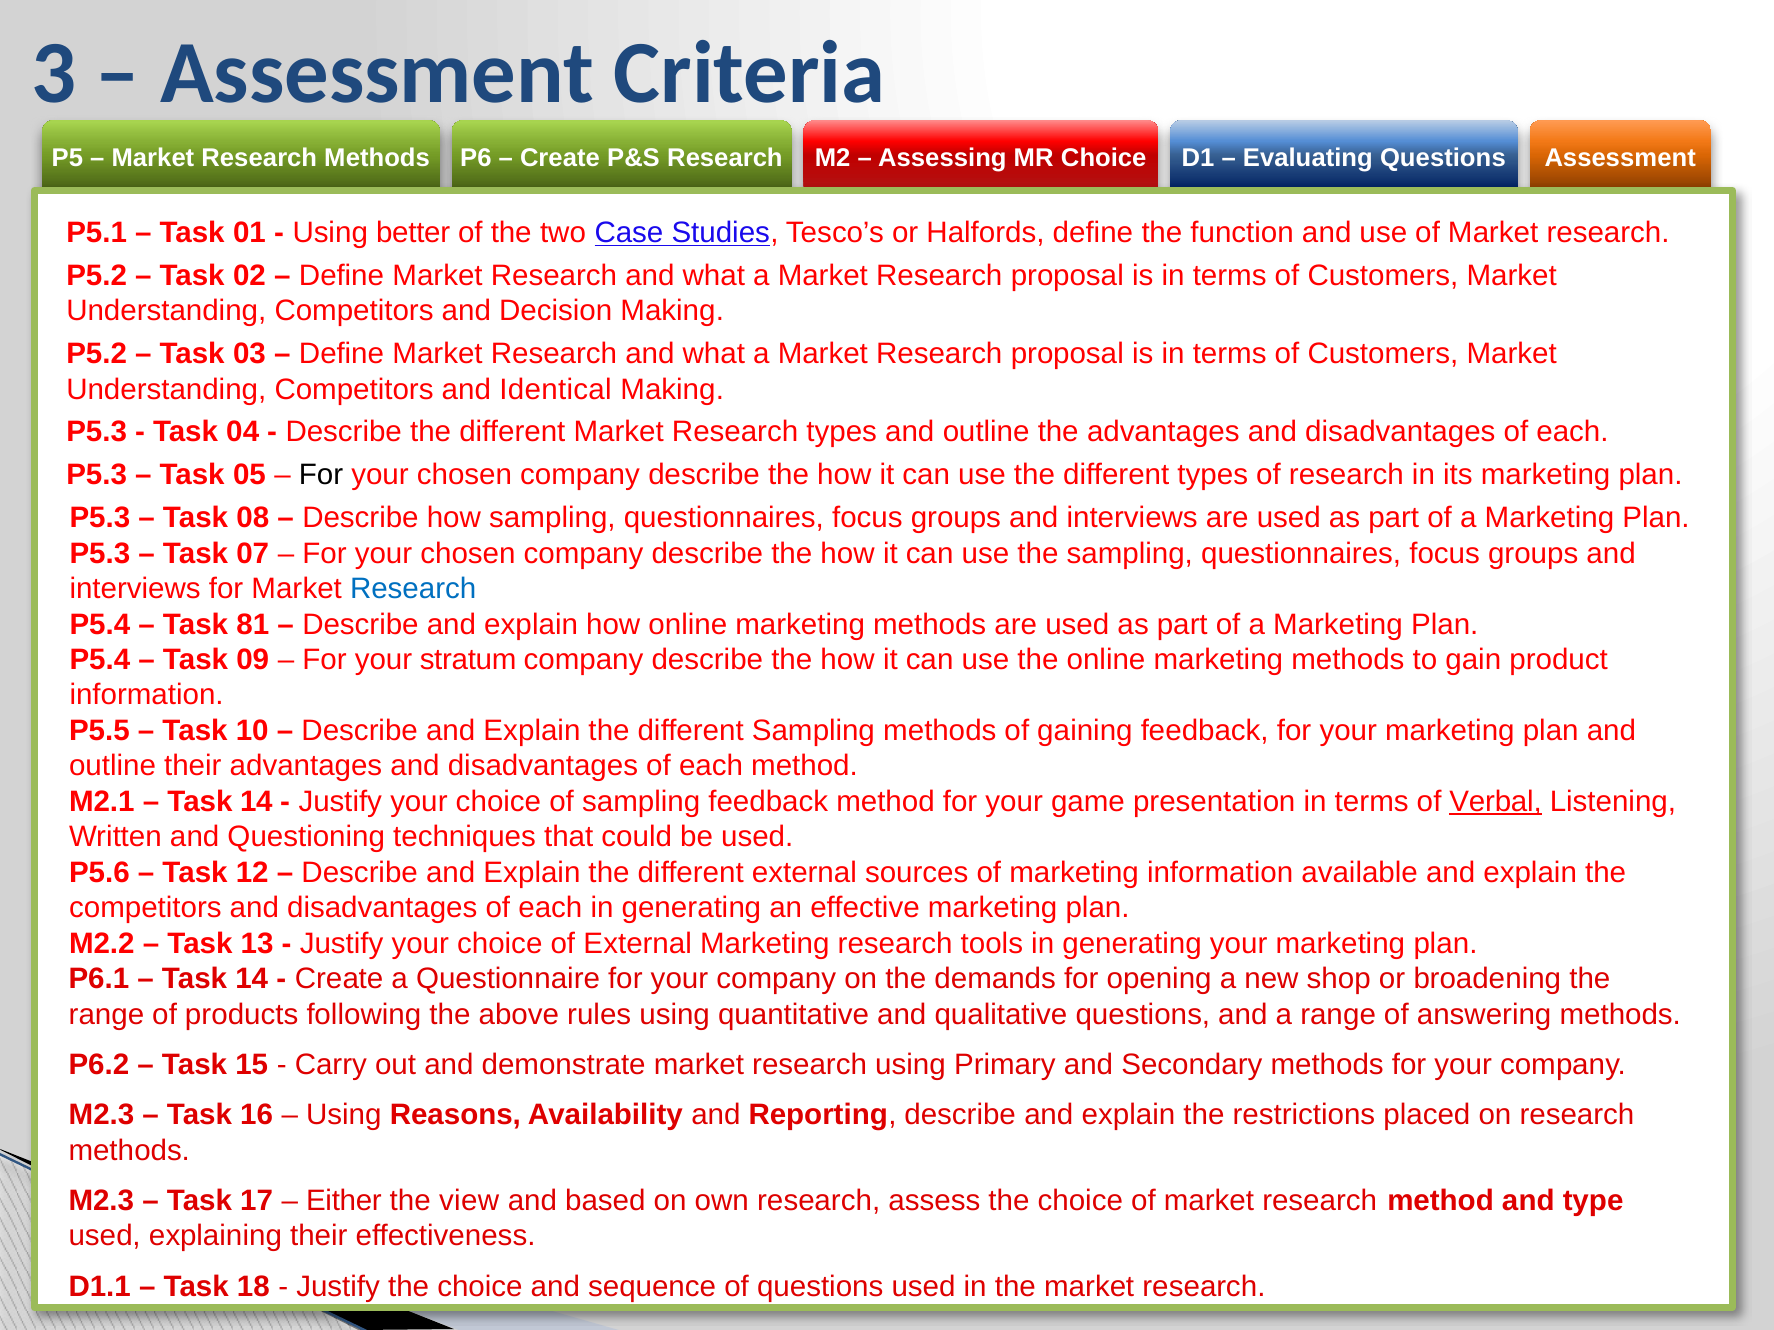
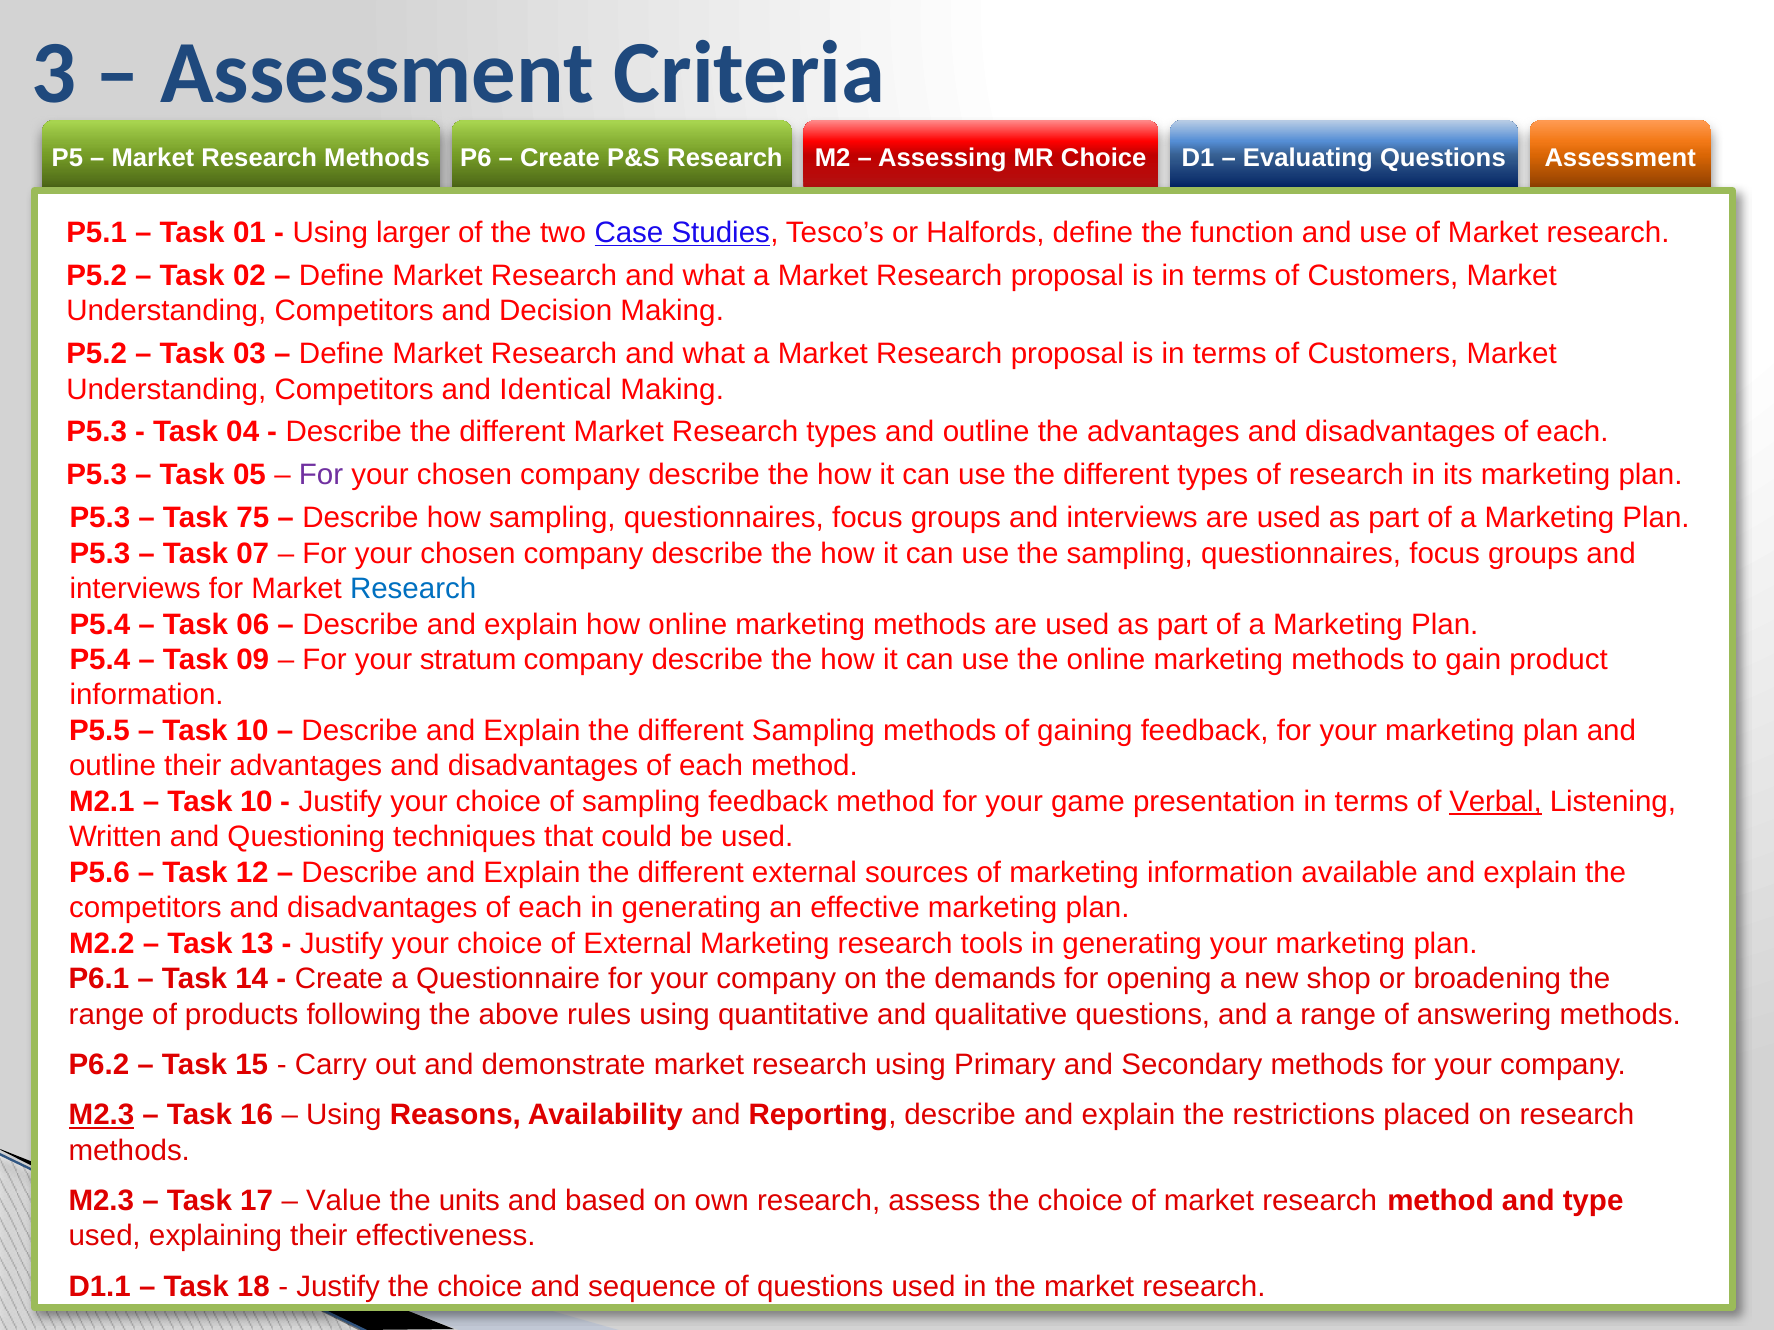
better: better -> larger
For at (321, 475) colour: black -> purple
08: 08 -> 75
81: 81 -> 06
14 at (256, 802): 14 -> 10
M2.3 at (101, 1115) underline: none -> present
Either: Either -> Value
view: view -> units
